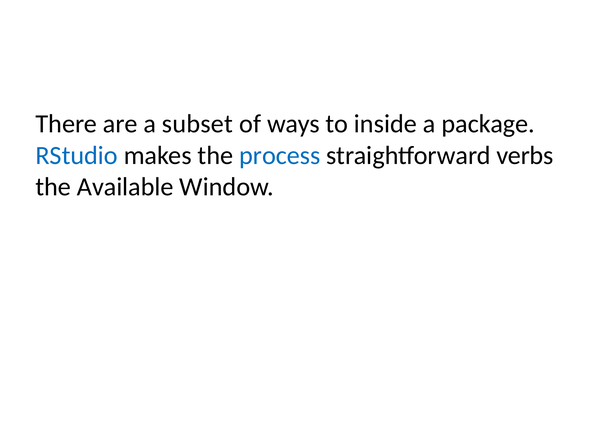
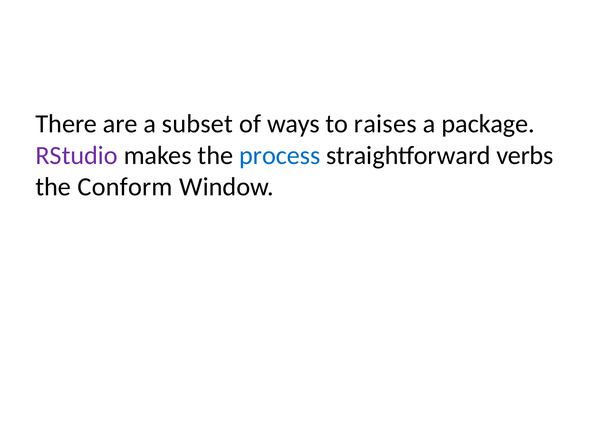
inside: inside -> raises
RStudio colour: blue -> purple
Available: Available -> Conform
